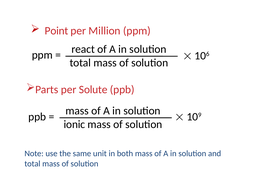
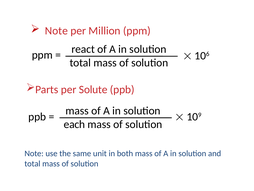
Point at (57, 31): Point -> Note
ionic: ionic -> each
